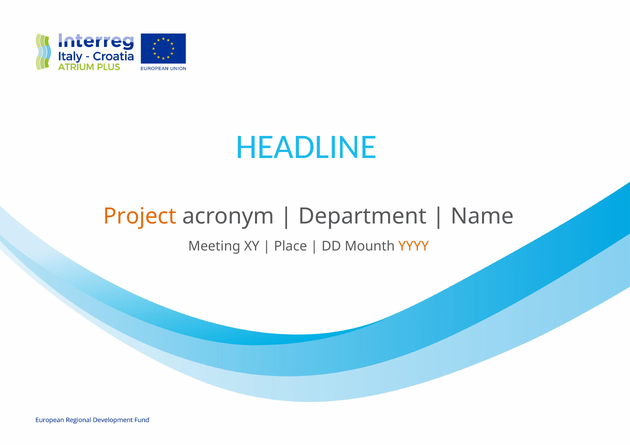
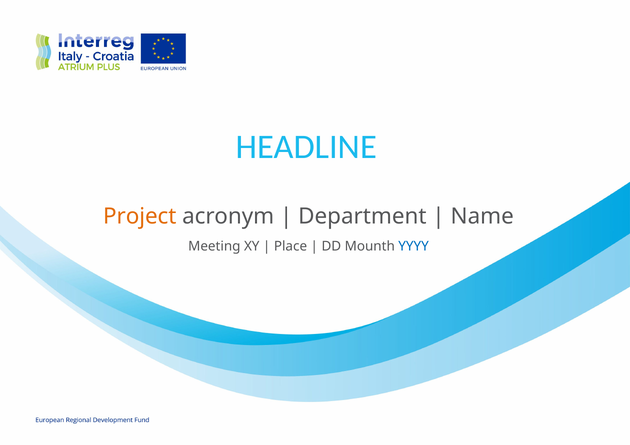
YYYY colour: orange -> blue
